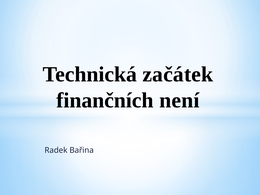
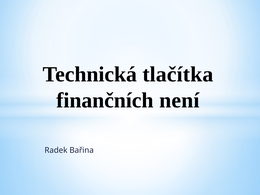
začátek: začátek -> tlačítka
